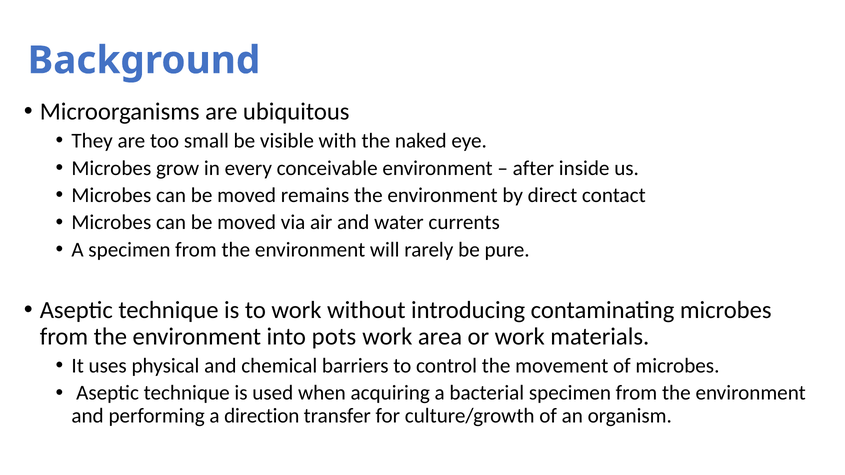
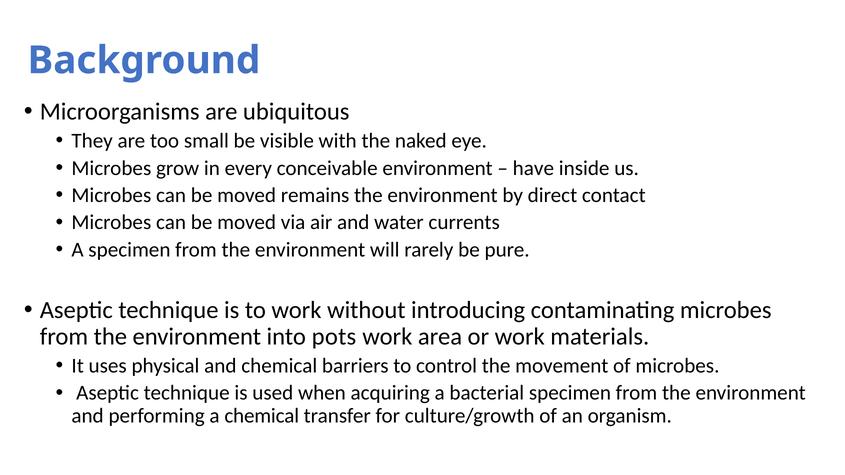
after: after -> have
a direction: direction -> chemical
